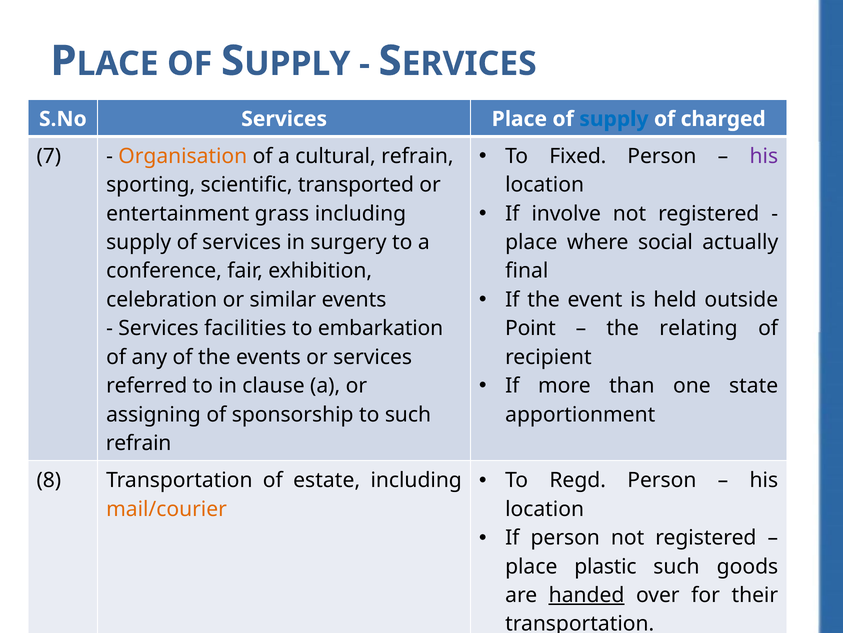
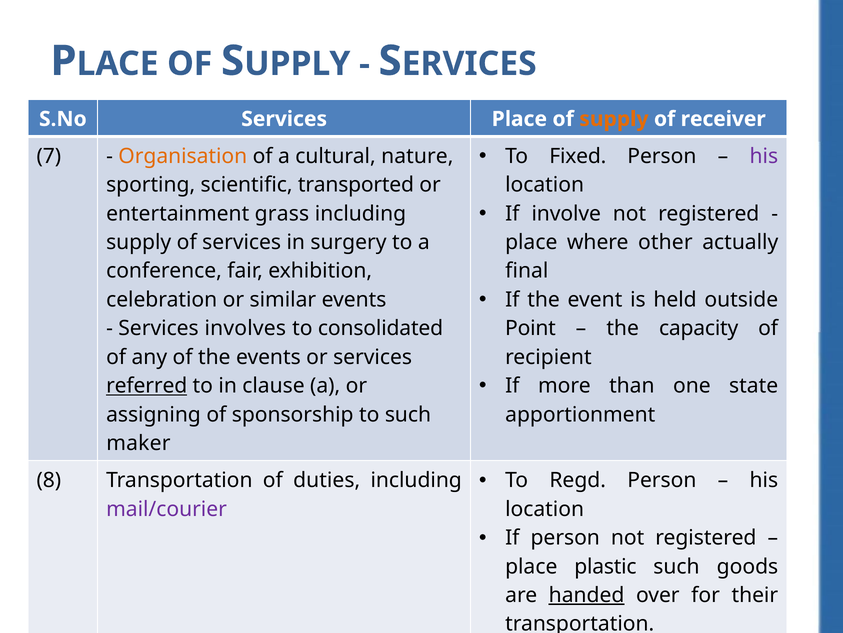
supply at (614, 119) colour: blue -> orange
charged: charged -> receiver
cultural refrain: refrain -> nature
social: social -> other
facilities: facilities -> involves
embarkation: embarkation -> consolidated
relating: relating -> capacity
referred underline: none -> present
refrain at (139, 443): refrain -> maker
estate: estate -> duties
mail/courier colour: orange -> purple
